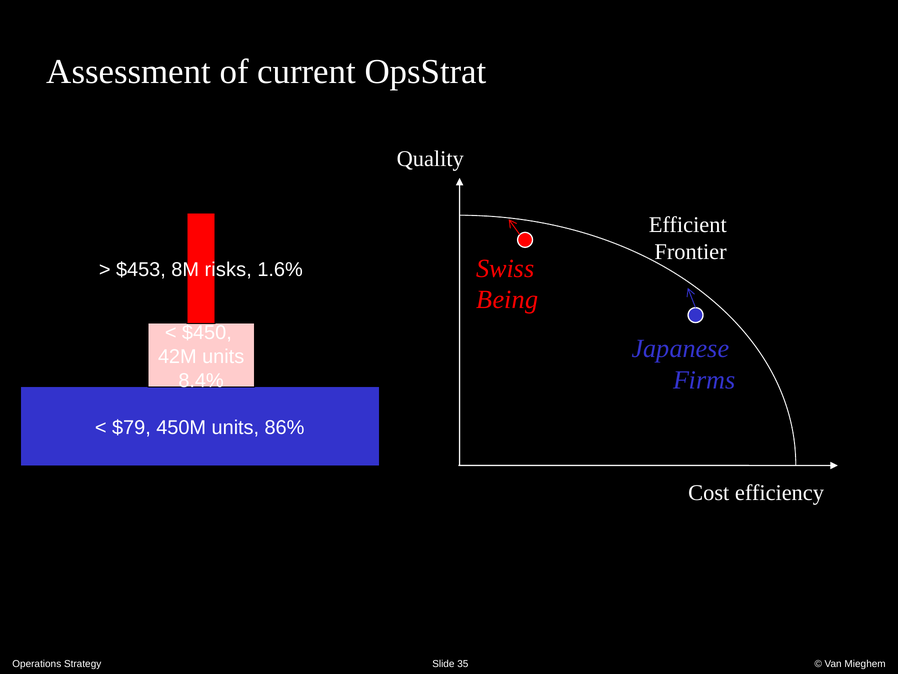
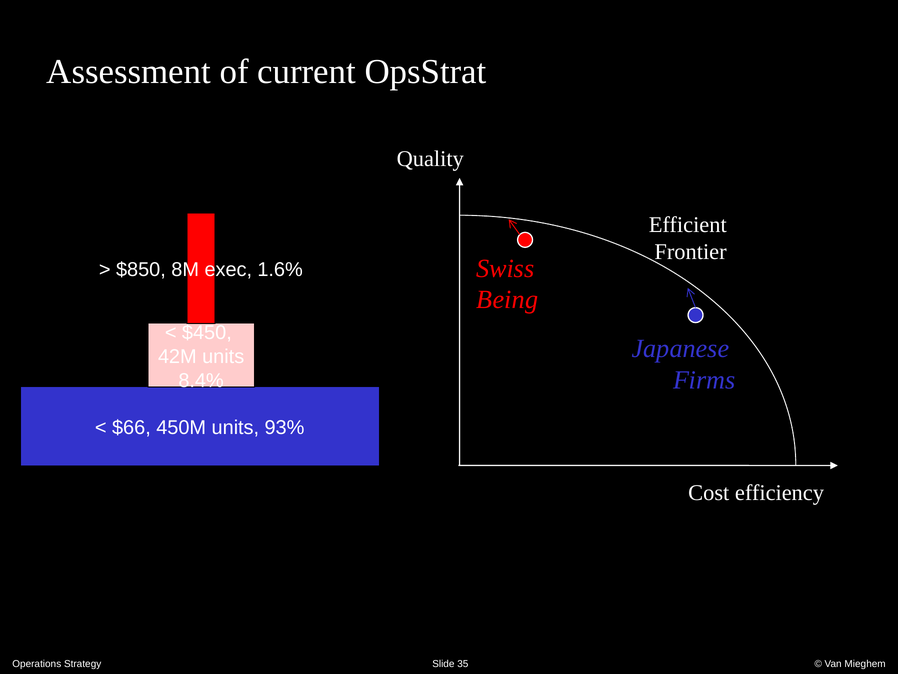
$453: $453 -> $850
risks: risks -> exec
$79: $79 -> $66
86%: 86% -> 93%
